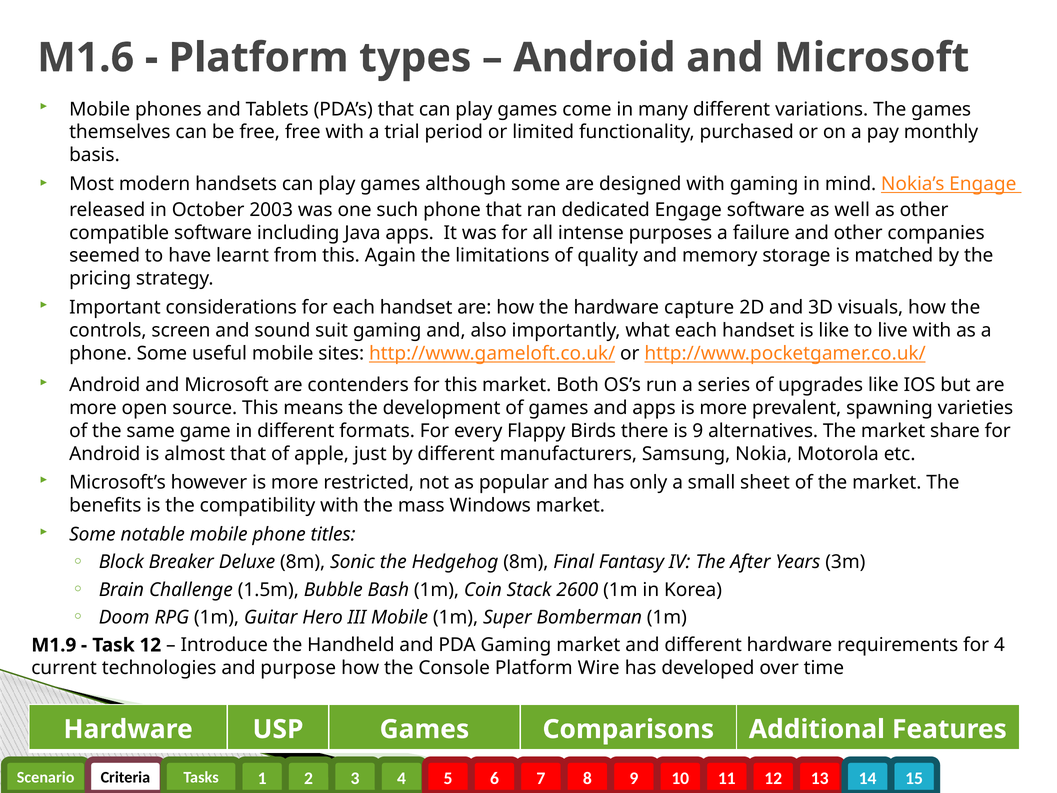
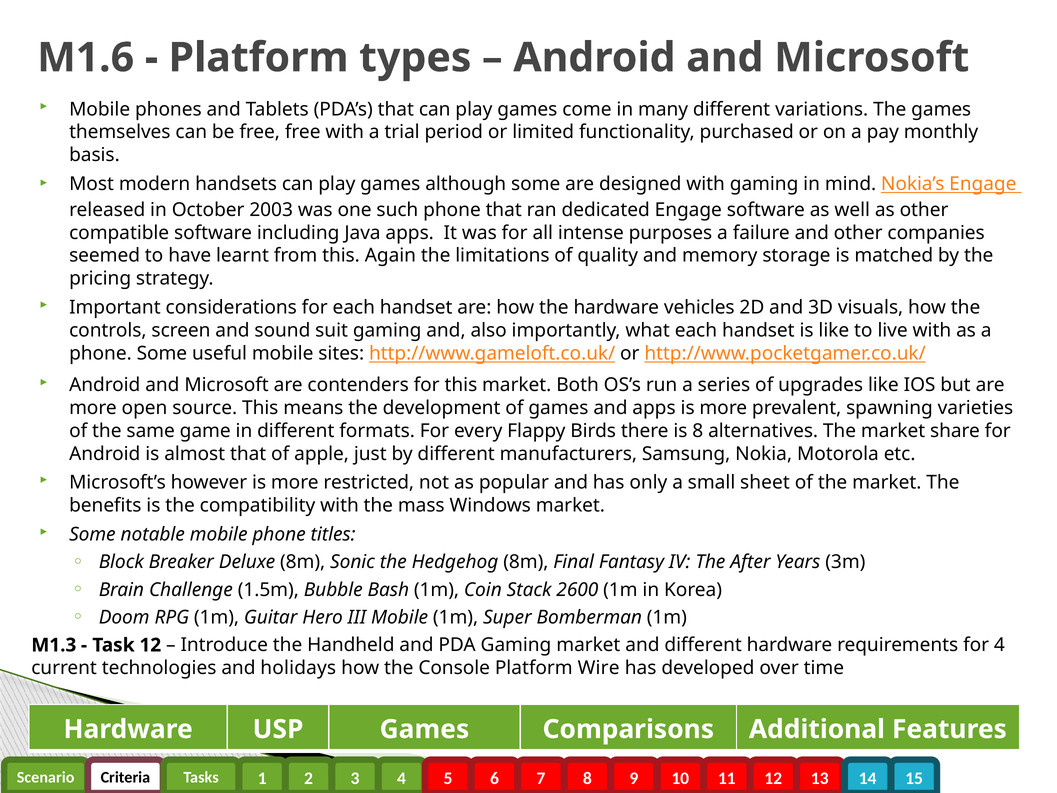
capture: capture -> vehicles
is 9: 9 -> 8
M1.9: M1.9 -> M1.3
purpose: purpose -> holidays
